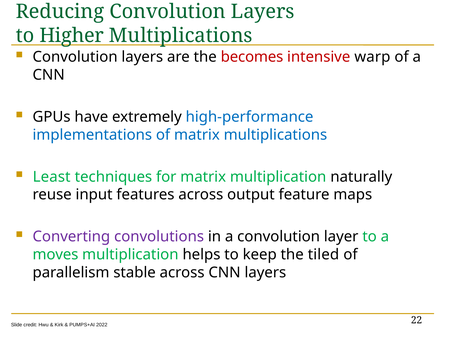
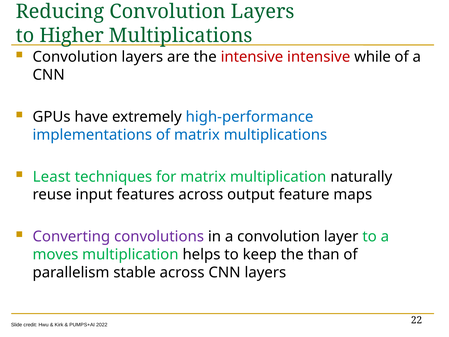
the becomes: becomes -> intensive
warp: warp -> while
tiled: tiled -> than
